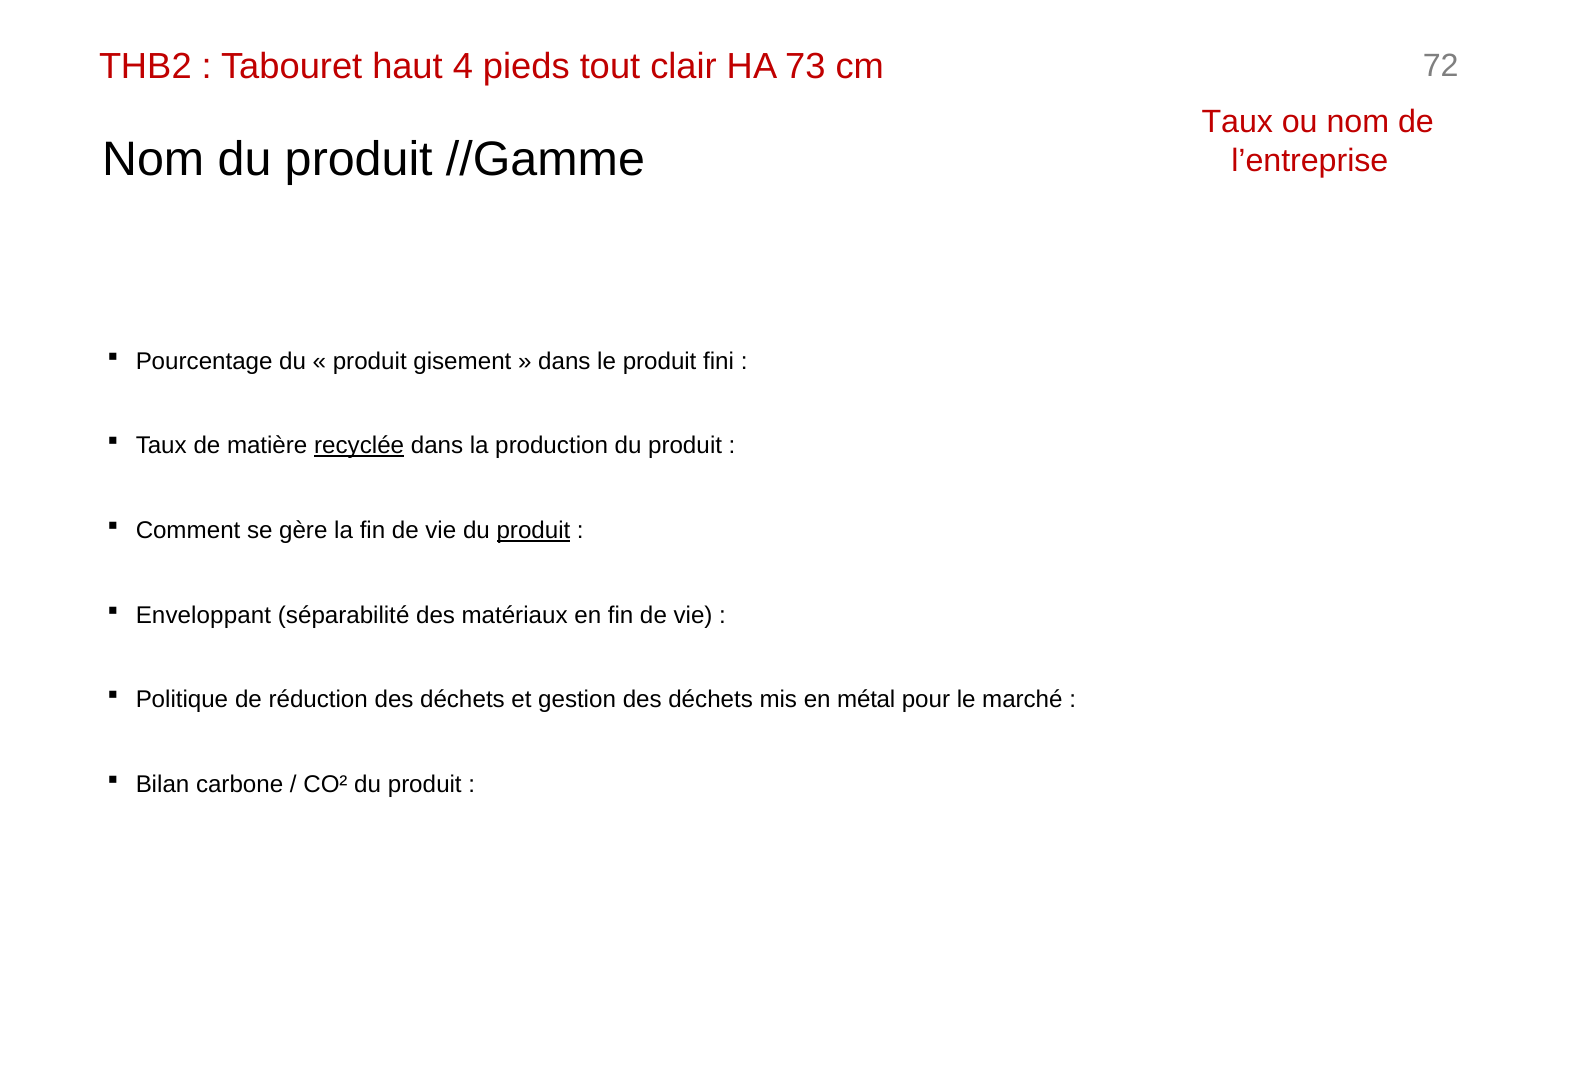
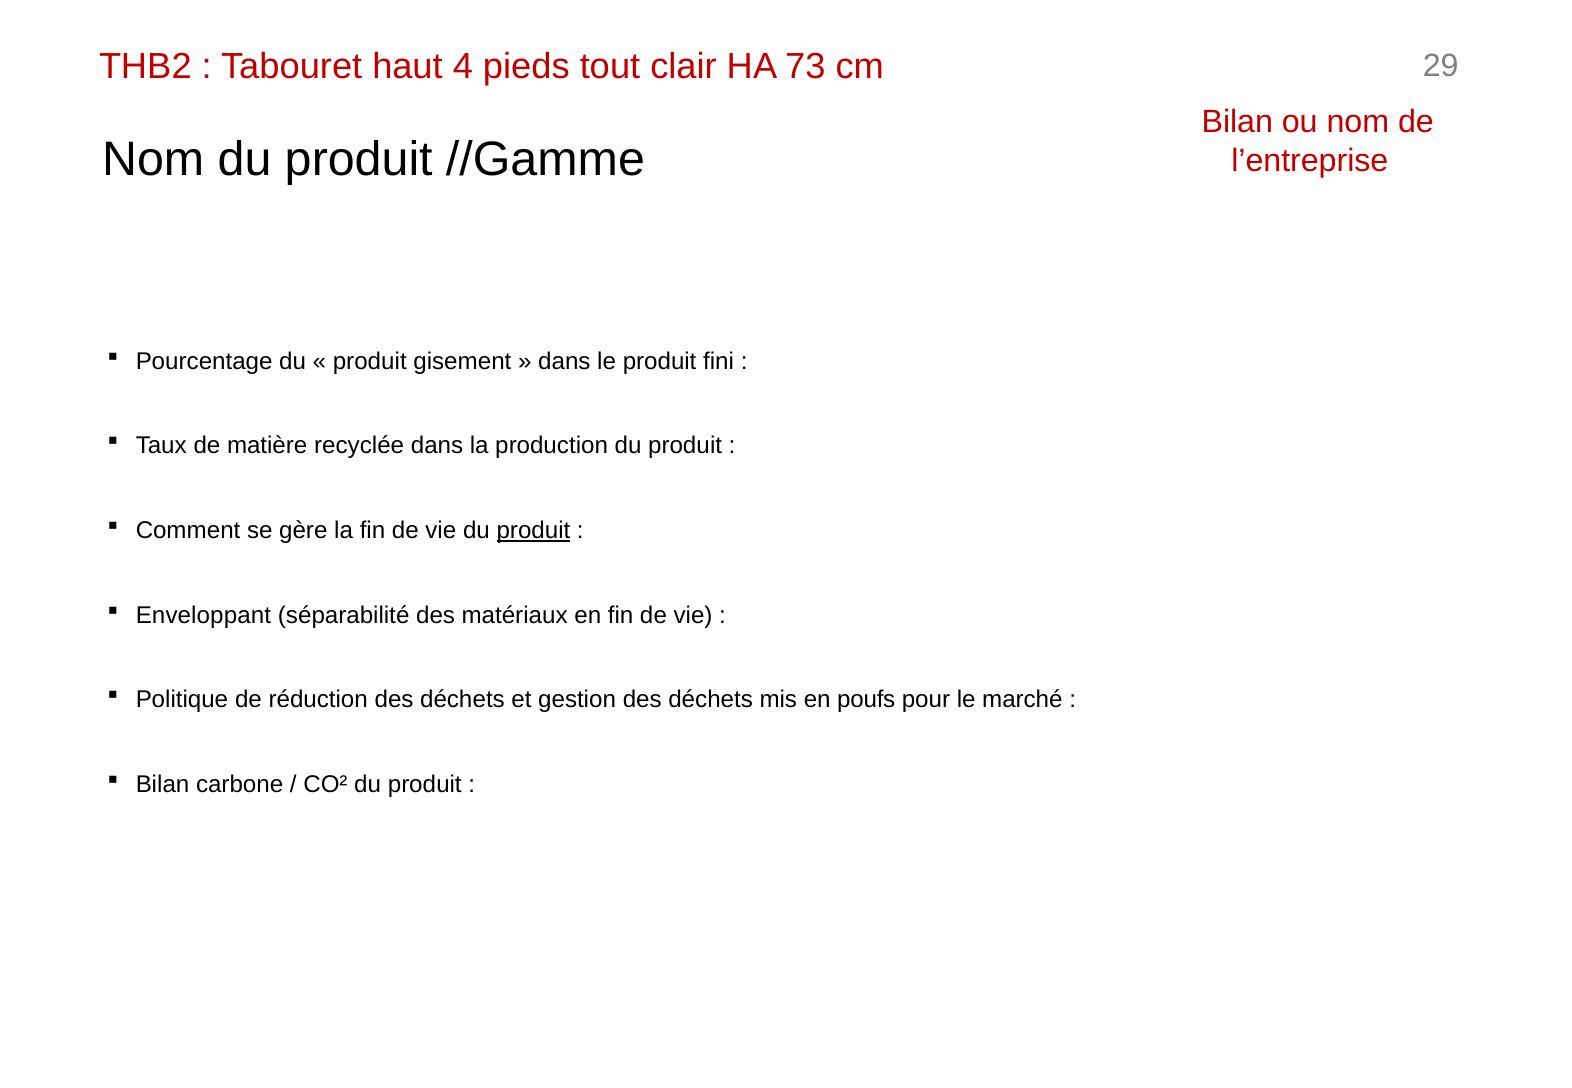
72: 72 -> 29
Taux at (1237, 122): Taux -> Bilan
recyclée underline: present -> none
métal: métal -> poufs
